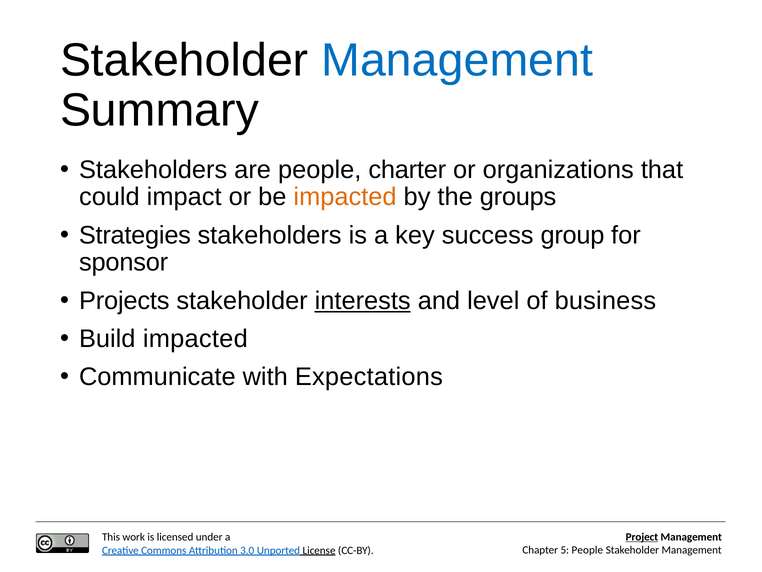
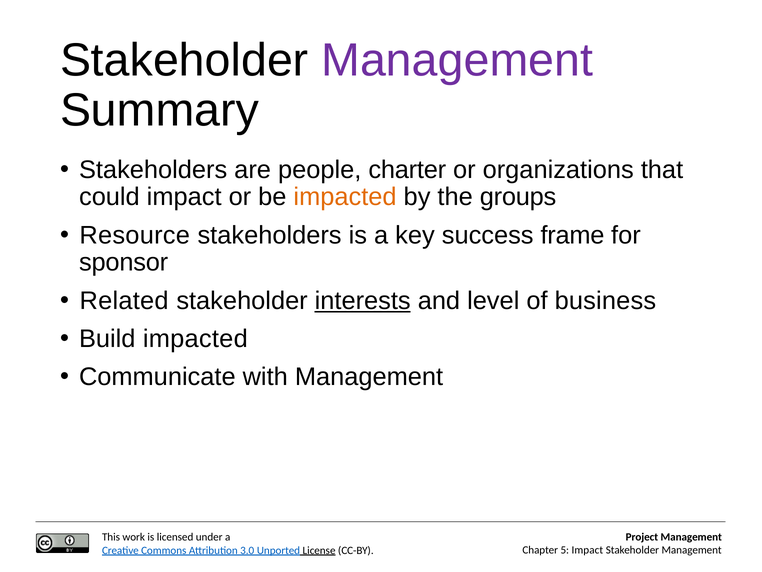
Management at (457, 60) colour: blue -> purple
Strategies: Strategies -> Resource
group: group -> frame
Projects: Projects -> Related
with Expectations: Expectations -> Management
Project underline: present -> none
People at (587, 550): People -> Impact
